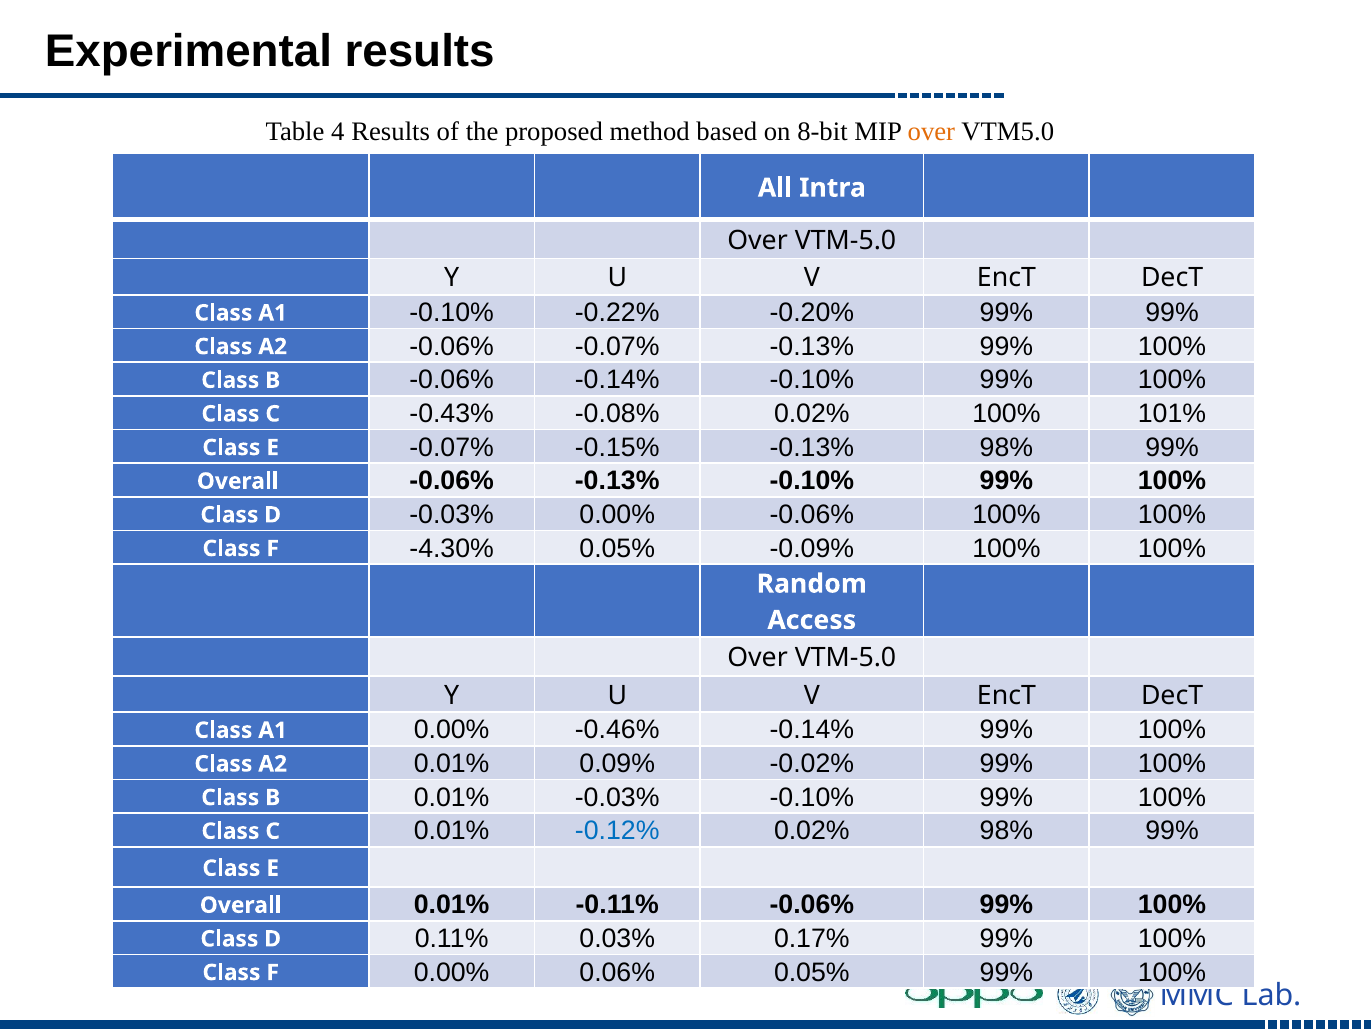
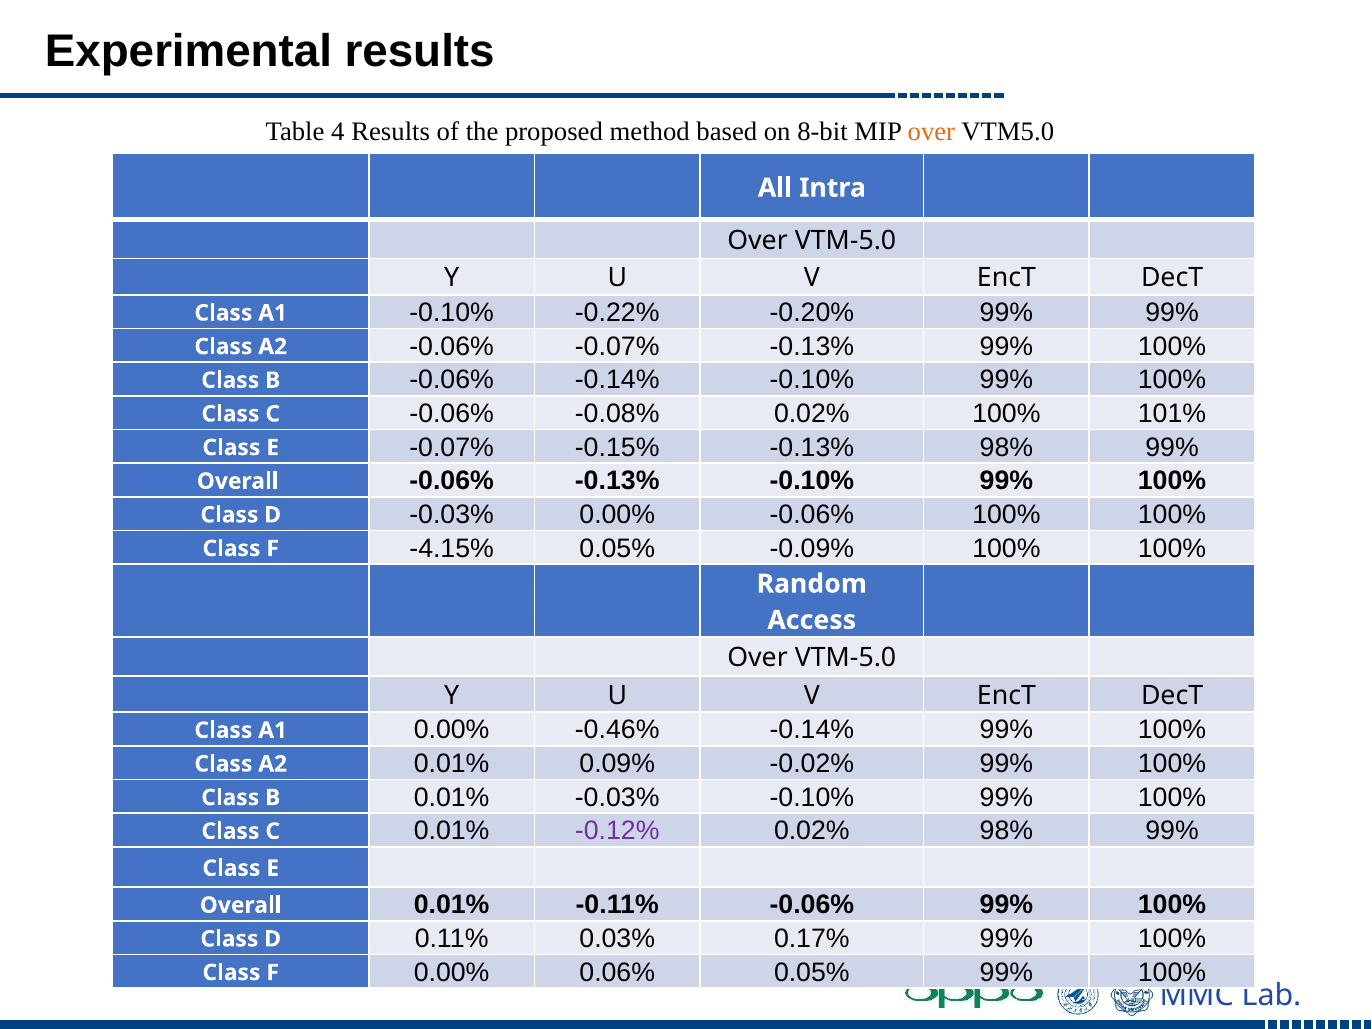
-0.43% at (452, 414): -0.43% -> -0.06%
-4.30%: -4.30% -> -4.15%
-0.12% colour: blue -> purple
